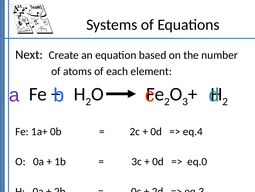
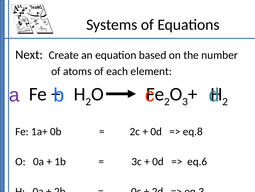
eq.4: eq.4 -> eq.8
eq.0: eq.0 -> eq.6
